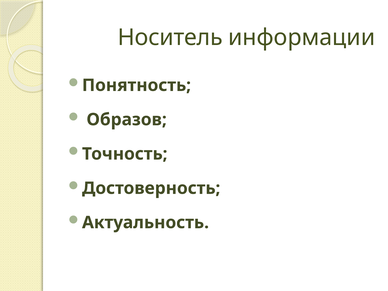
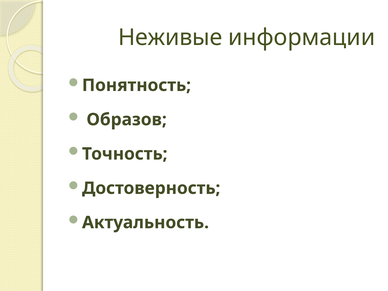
Носитель: Носитель -> Неживые
